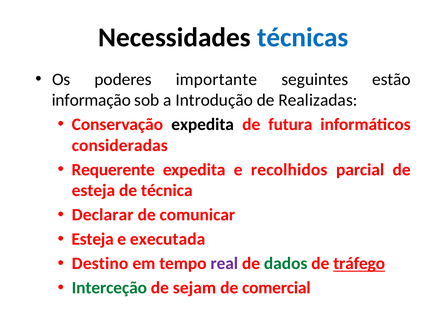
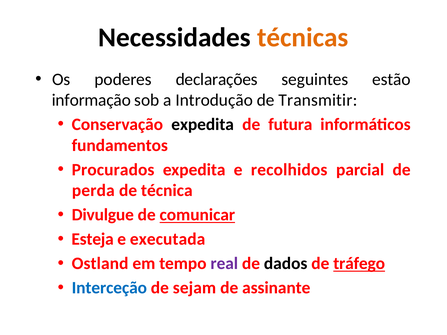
técnicas colour: blue -> orange
importante: importante -> declarações
Realizadas: Realizadas -> Transmitir
consideradas: consideradas -> fundamentos
Requerente: Requerente -> Procurados
esteja at (93, 191): esteja -> perda
Declarar: Declarar -> Divulgue
comunicar underline: none -> present
Destino: Destino -> Ostland
dados colour: green -> black
Interceção colour: green -> blue
comercial: comercial -> assinante
